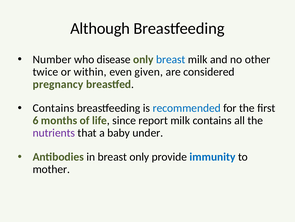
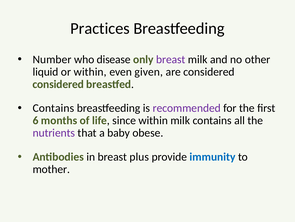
Although: Although -> Practices
breast at (171, 59) colour: blue -> purple
twice: twice -> liquid
pregnancy at (58, 84): pregnancy -> considered
recommended colour: blue -> purple
since report: report -> within
under: under -> obese
breast only: only -> plus
